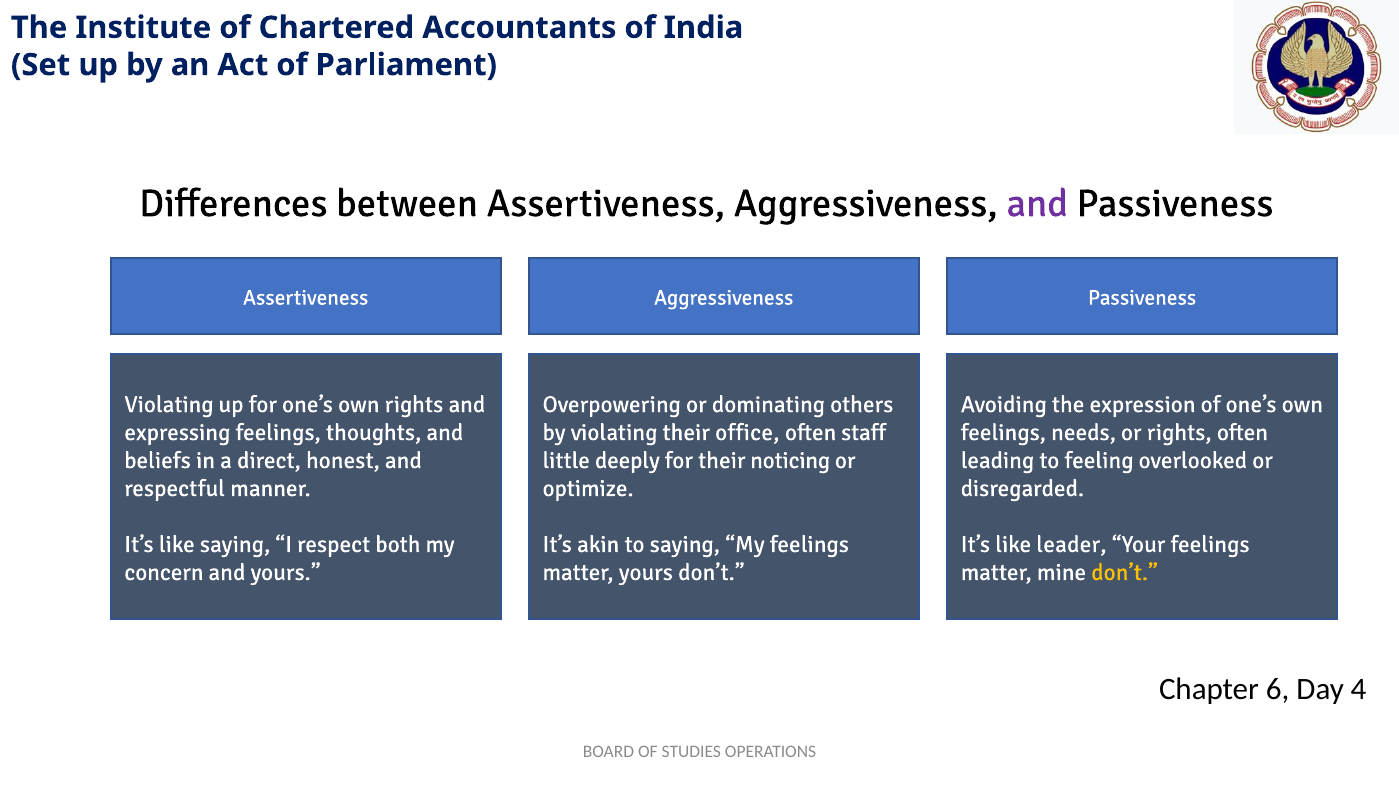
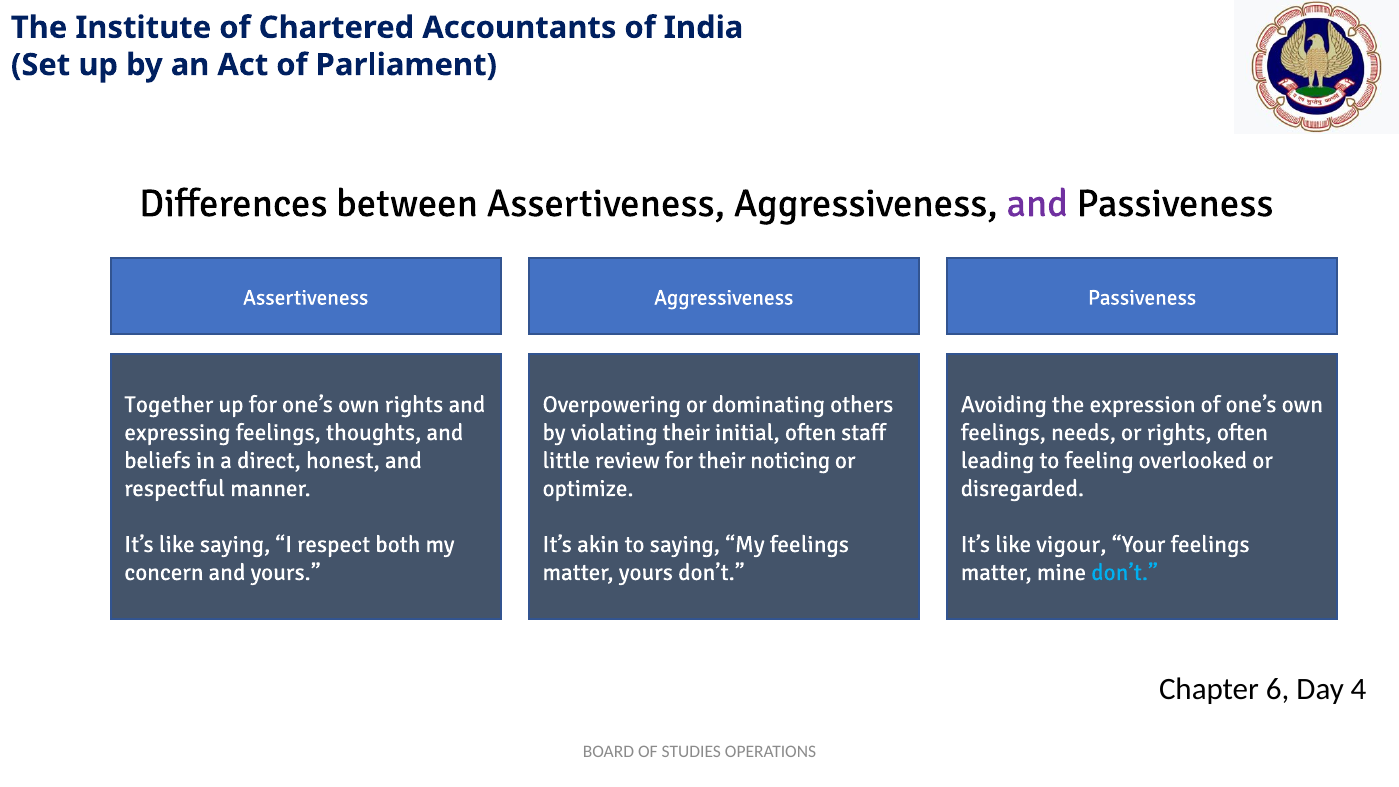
Violating at (169, 404): Violating -> Together
office: office -> initial
deeply: deeply -> review
leader: leader -> vigour
don’t at (1125, 572) colour: yellow -> light blue
